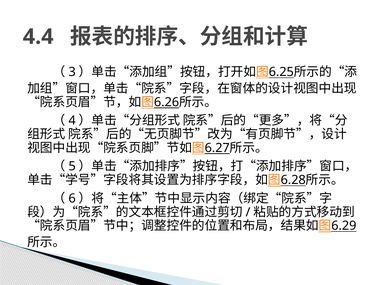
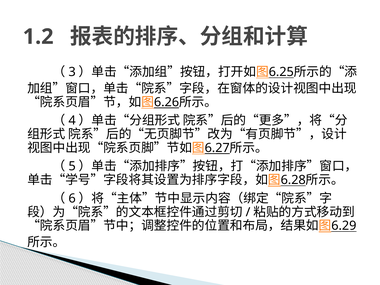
4.4: 4.4 -> 1.2
